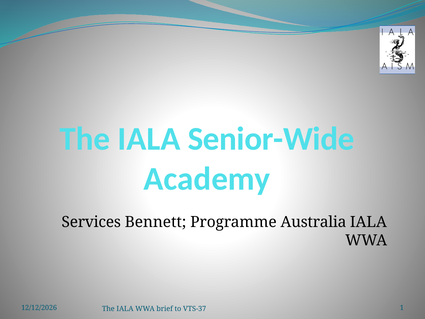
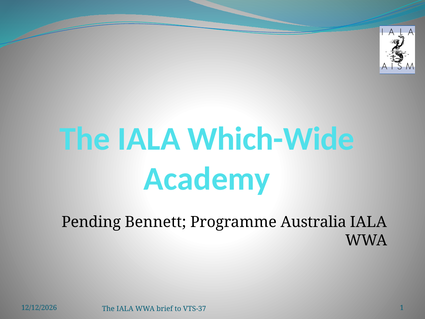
Senior-Wide: Senior-Wide -> Which-Wide
Services: Services -> Pending
